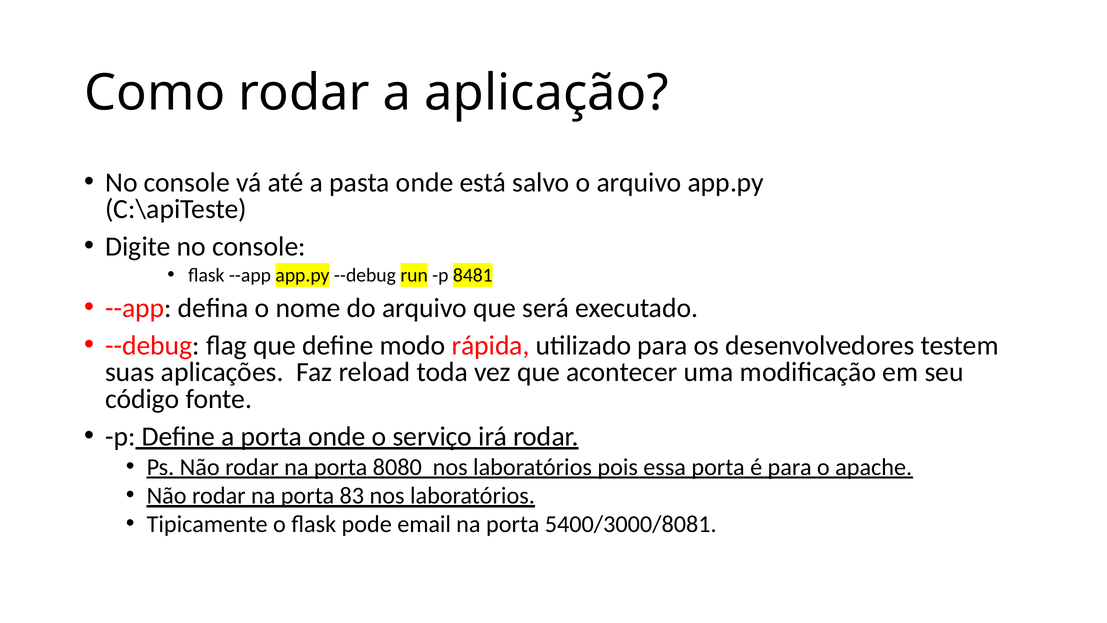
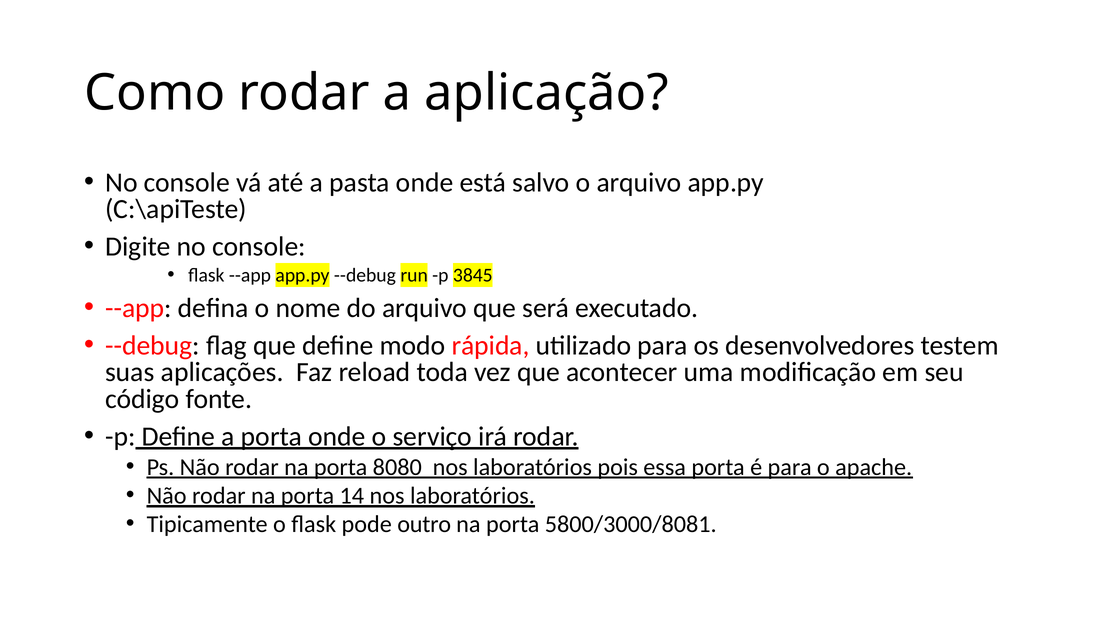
8481: 8481 -> 3845
83: 83 -> 14
email: email -> outro
5400/3000/8081: 5400/3000/8081 -> 5800/3000/8081
